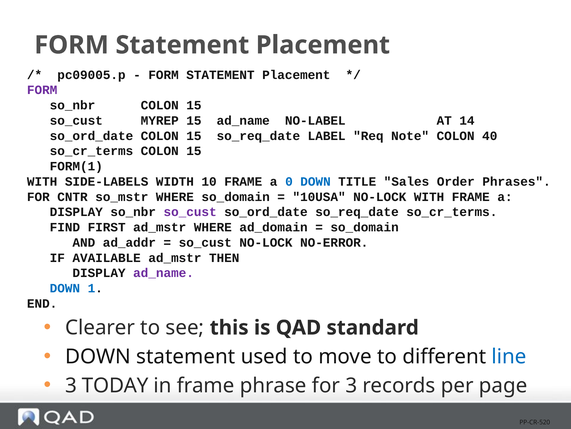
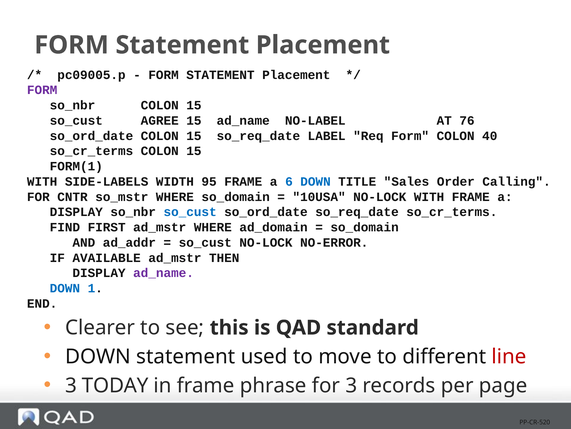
MYREP: MYREP -> AGREE
14: 14 -> 76
Req Note: Note -> Form
10: 10 -> 95
0: 0 -> 6
Phrases: Phrases -> Calling
so_cust at (190, 212) colour: purple -> blue
line colour: blue -> red
